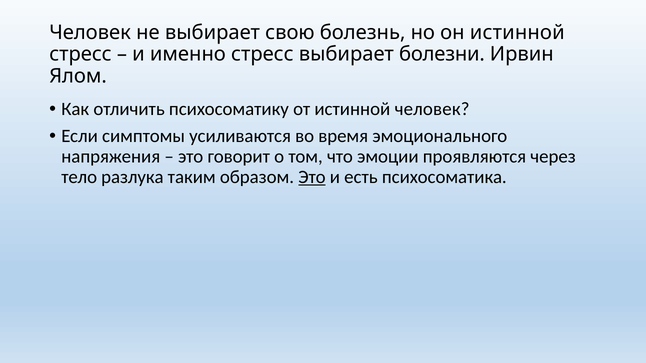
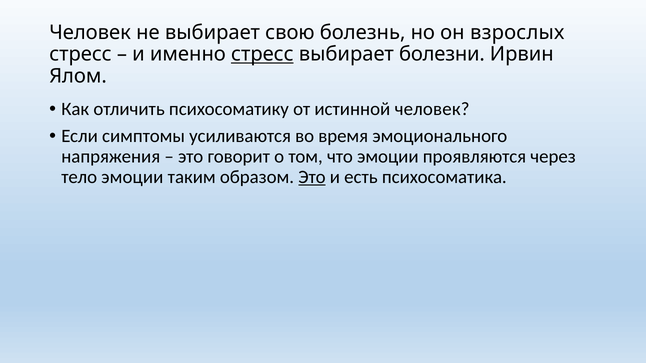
он истинной: истинной -> взрослых
стресс at (262, 54) underline: none -> present
тело разлука: разлука -> эмоции
